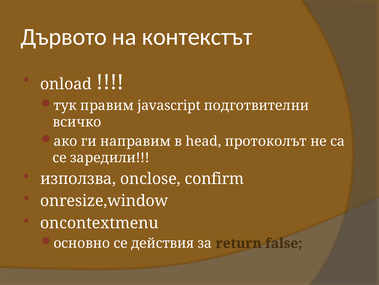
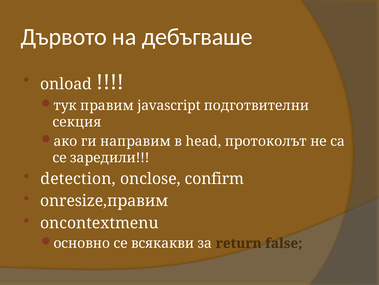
контекстът: контекстът -> дебъгваше
всичко: всичко -> секция
използва: използва -> detection
onresize,window: onresize,window -> onresize,правим
действия: действия -> всякакви
